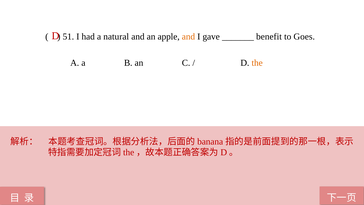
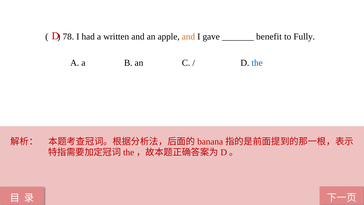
51: 51 -> 78
natural: natural -> written
Goes: Goes -> Fully
the colour: orange -> blue
